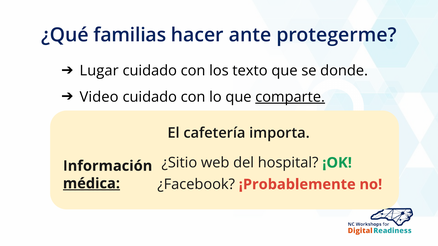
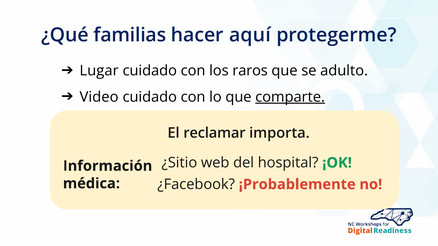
ante: ante -> aquí
texto: texto -> raros
donde: donde -> adulto
cafetería: cafetería -> reclamar
médica underline: present -> none
